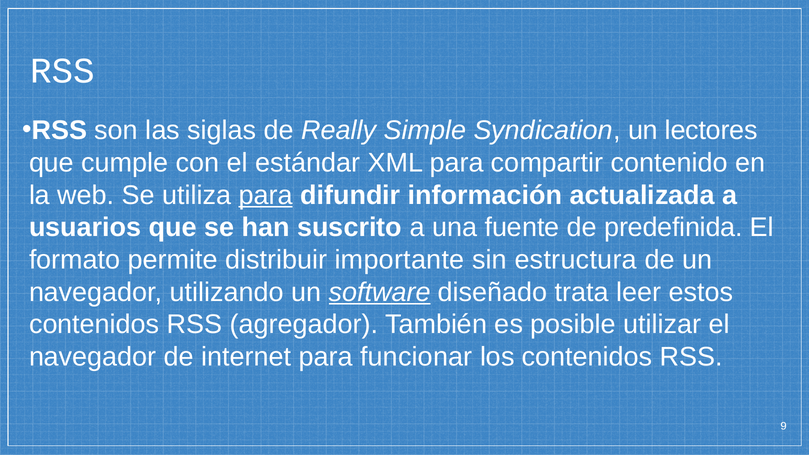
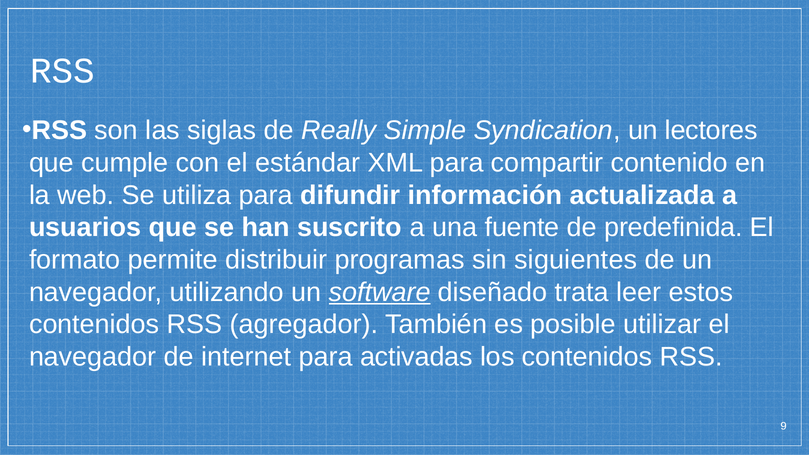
para at (266, 195) underline: present -> none
importante: importante -> programas
estructura: estructura -> siguientes
funcionar: funcionar -> activadas
